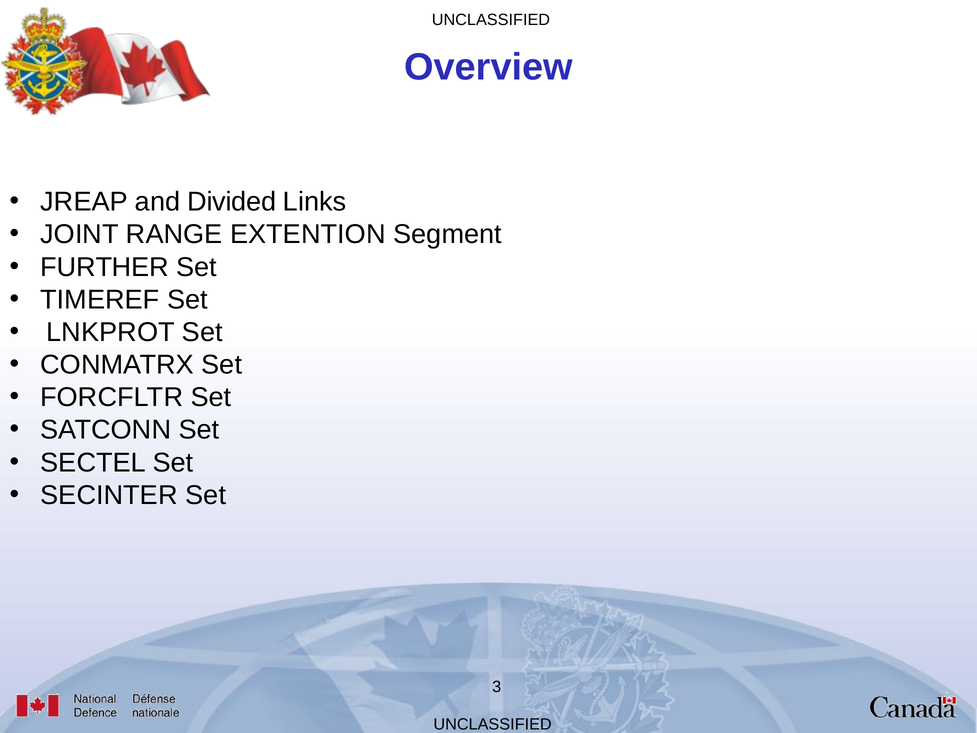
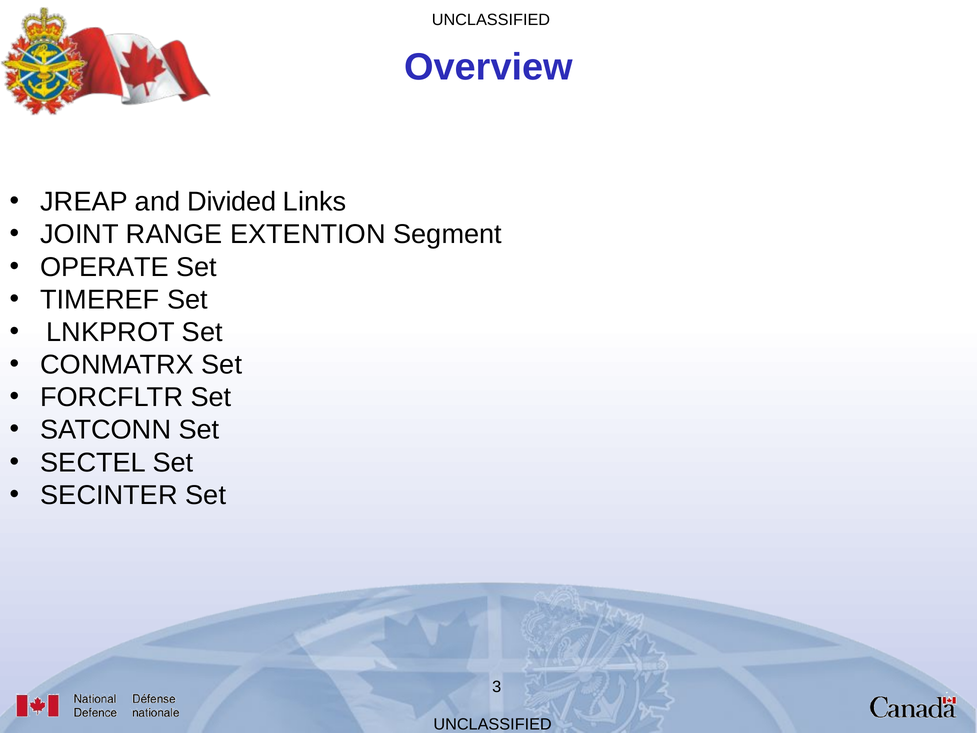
FURTHER: FURTHER -> OPERATE
